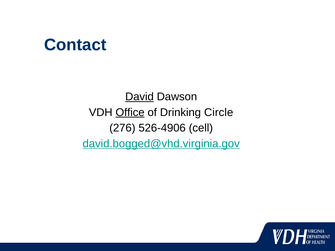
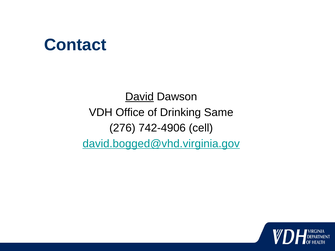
Office underline: present -> none
Circle: Circle -> Same
526-4906: 526-4906 -> 742-4906
